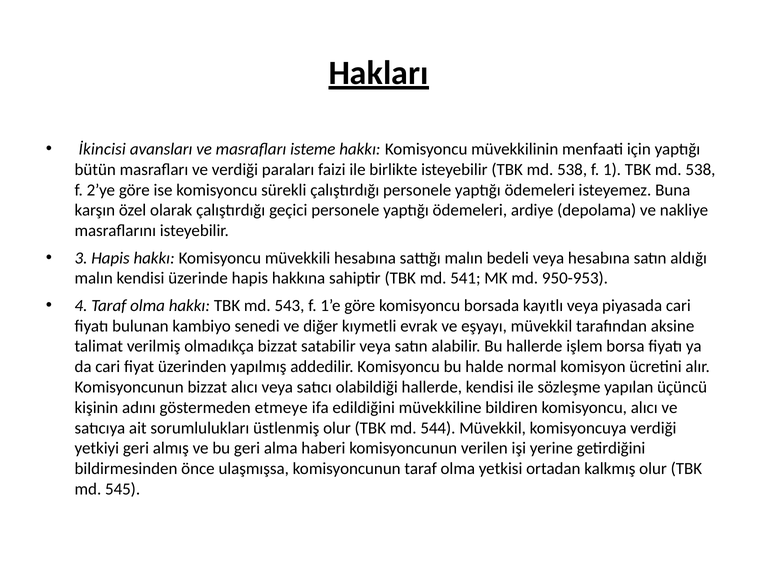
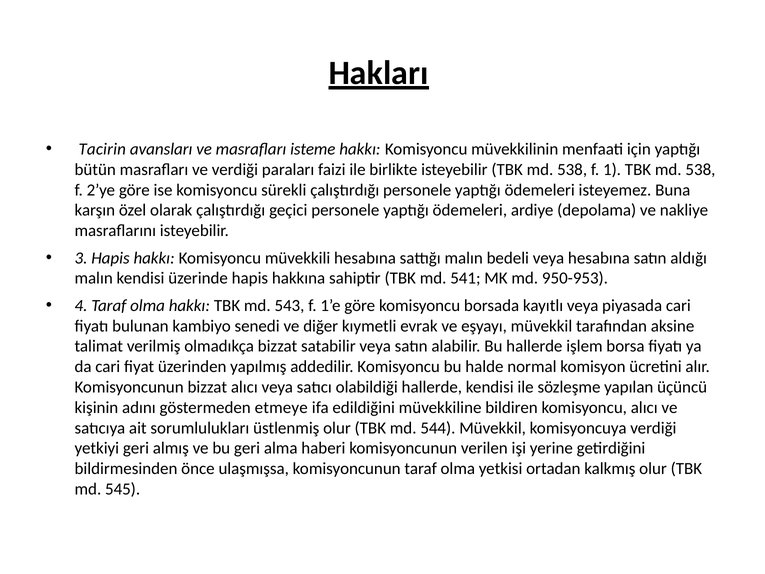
İkincisi: İkincisi -> Tacirin
